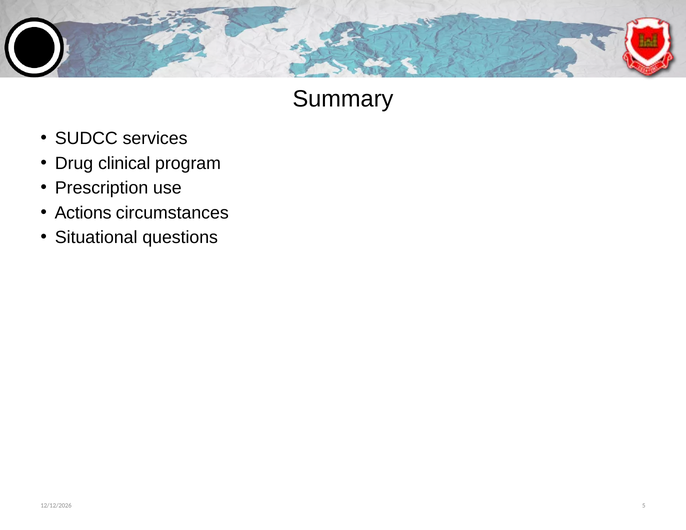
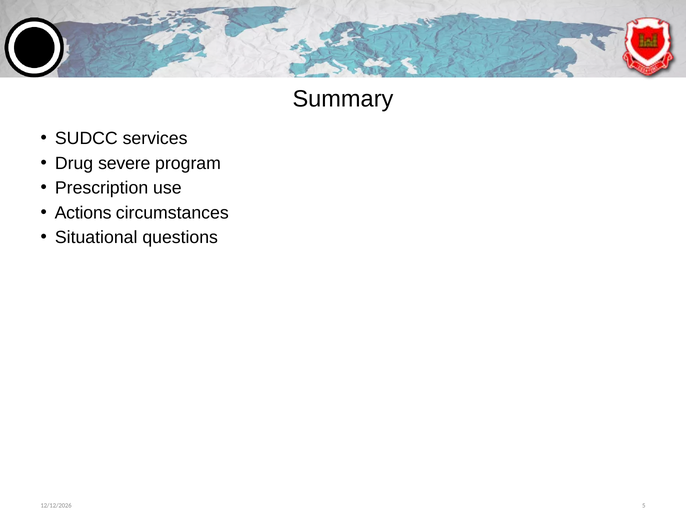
clinical: clinical -> severe
